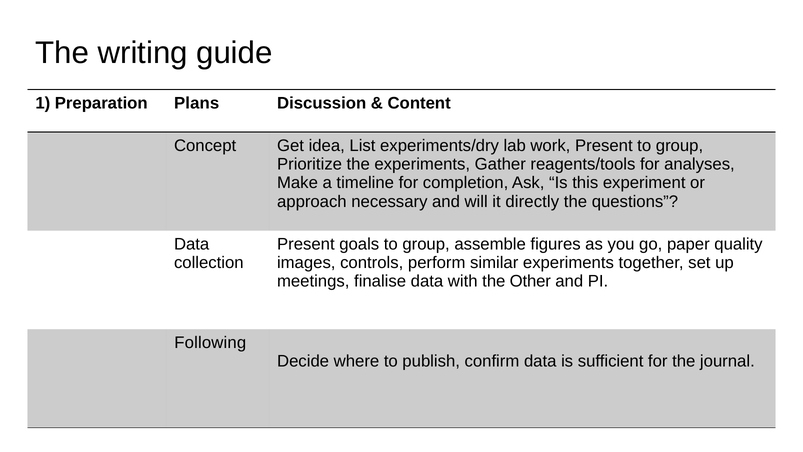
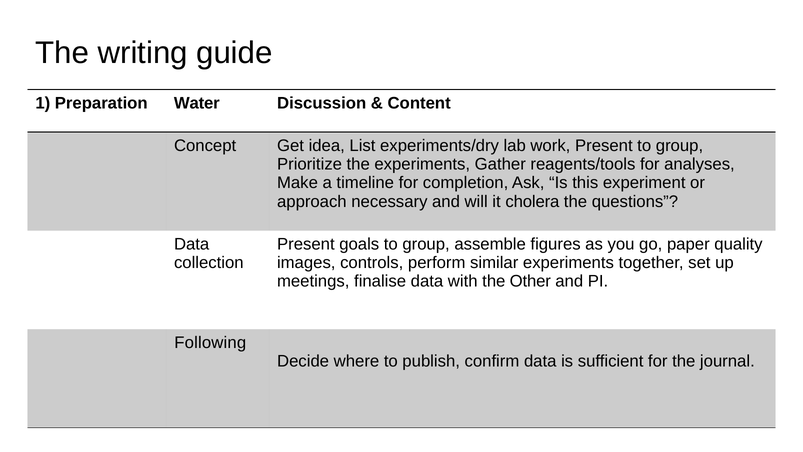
Plans: Plans -> Water
directly: directly -> cholera
